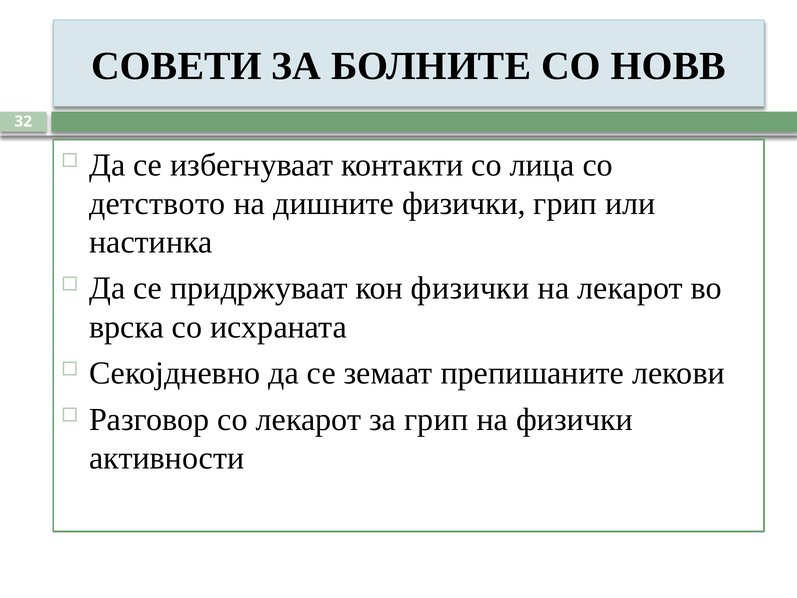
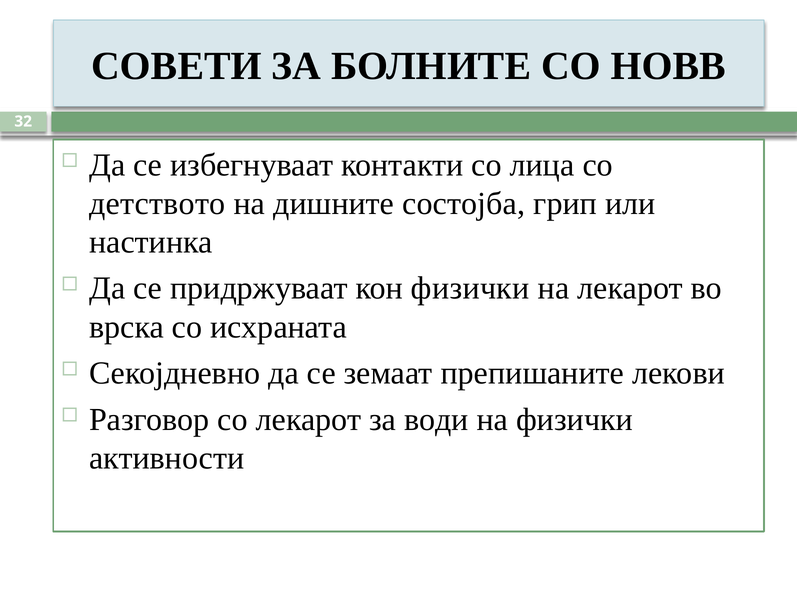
дишните физички: физички -> состојба
за грип: грип -> води
